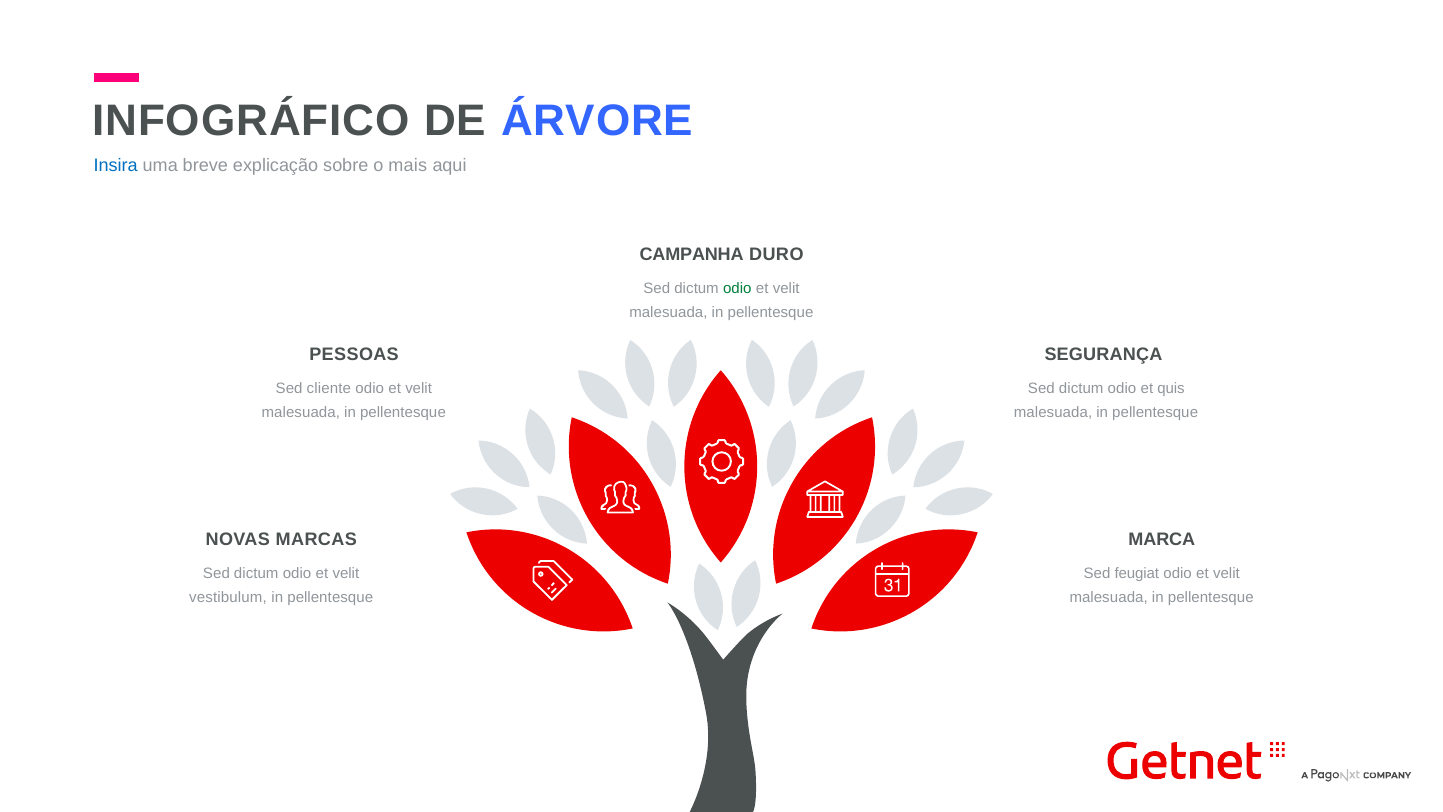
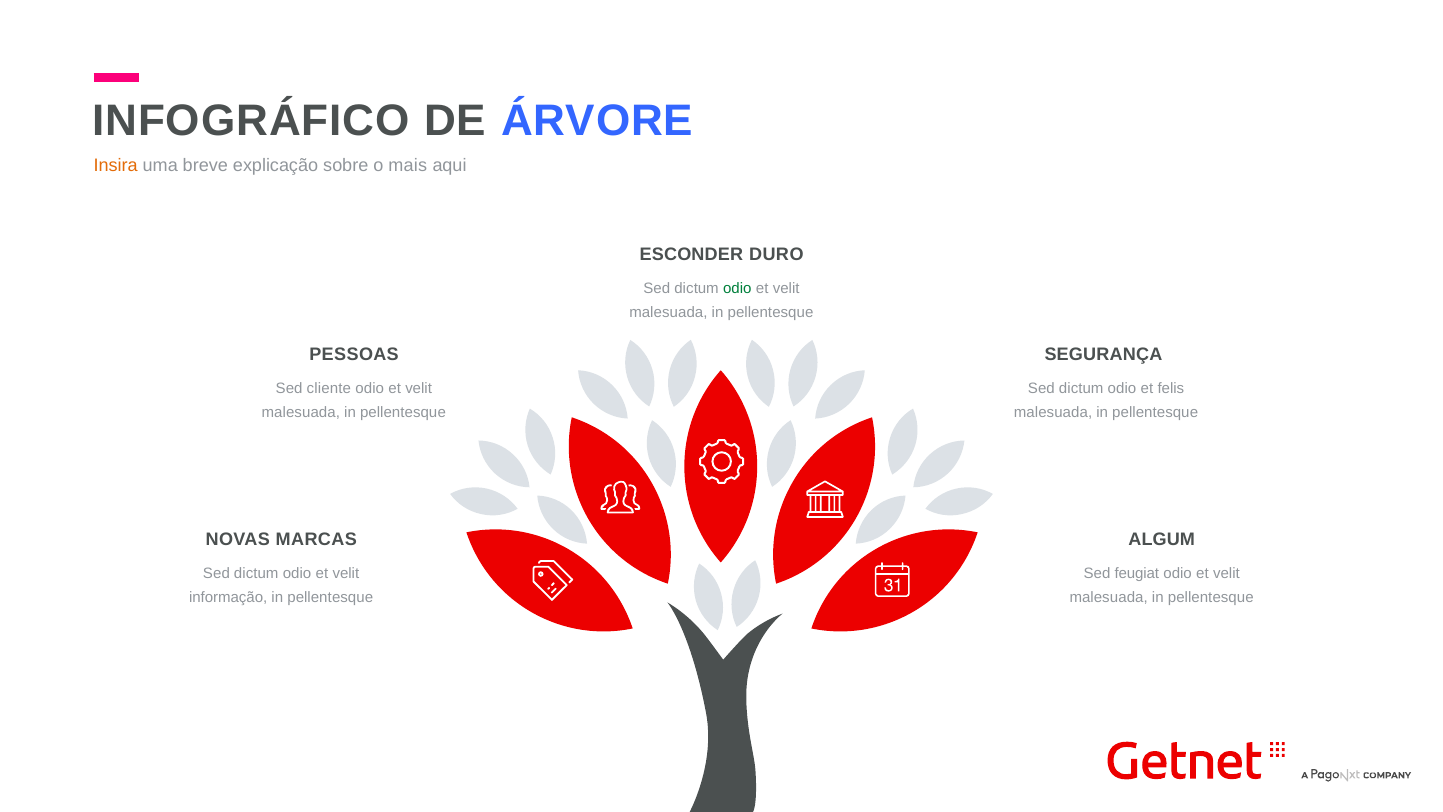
Insira colour: blue -> orange
CAMPANHA: CAMPANHA -> ESCONDER
quis: quis -> felis
MARCA: MARCA -> ALGUM
vestibulum at (228, 597): vestibulum -> informação
